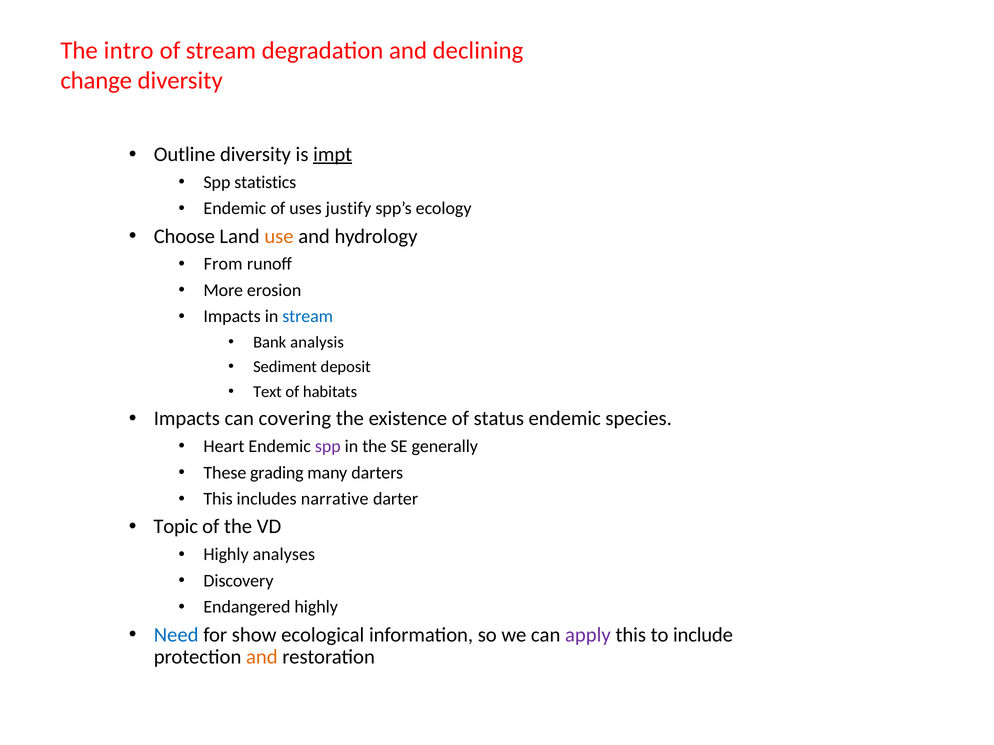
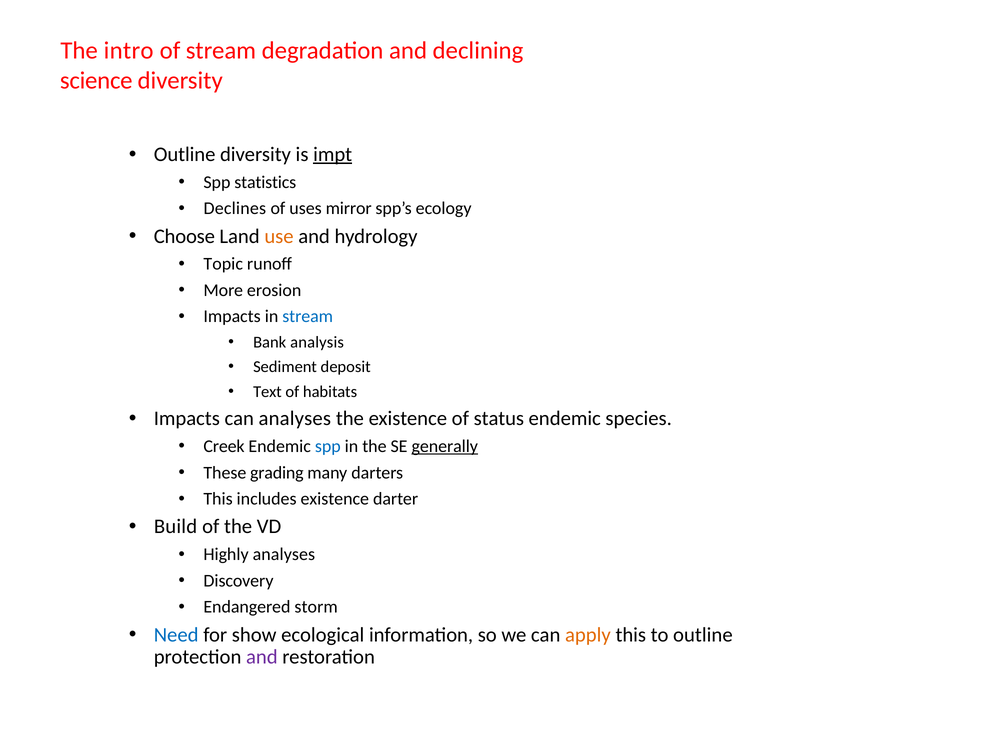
change: change -> science
Endemic at (235, 209): Endemic -> Declines
justify: justify -> mirror
From: From -> Topic
can covering: covering -> analyses
Heart: Heart -> Creek
spp at (328, 447) colour: purple -> blue
generally underline: none -> present
includes narrative: narrative -> existence
Topic: Topic -> Build
Endangered highly: highly -> storm
apply colour: purple -> orange
to include: include -> outline
and at (262, 658) colour: orange -> purple
